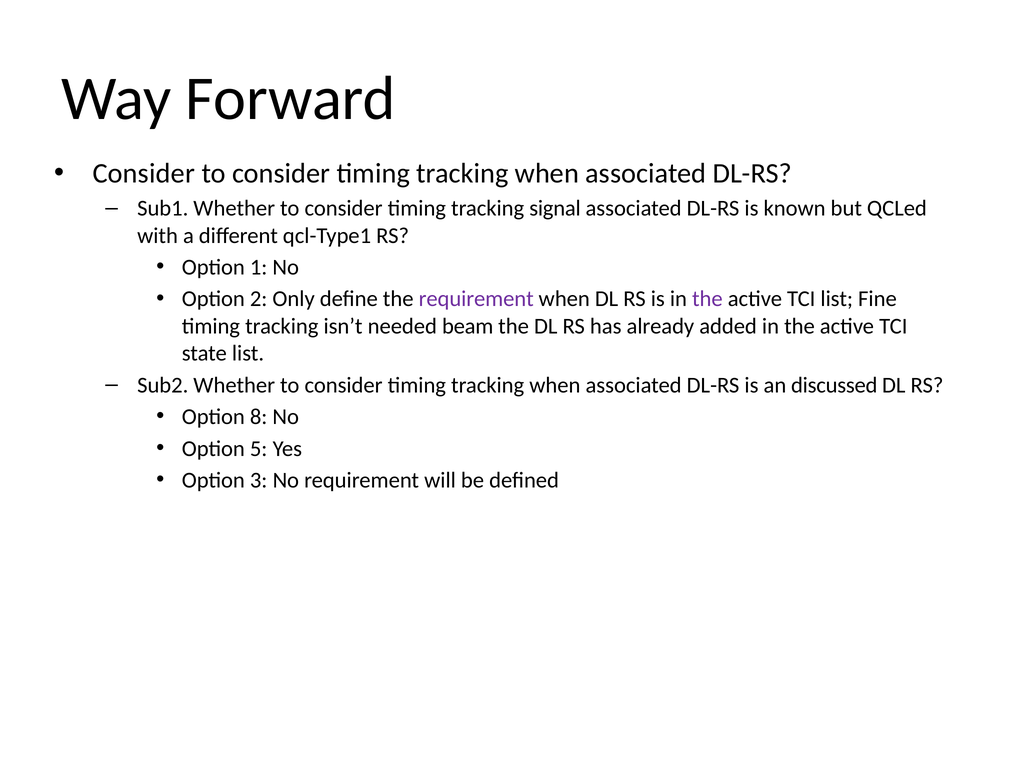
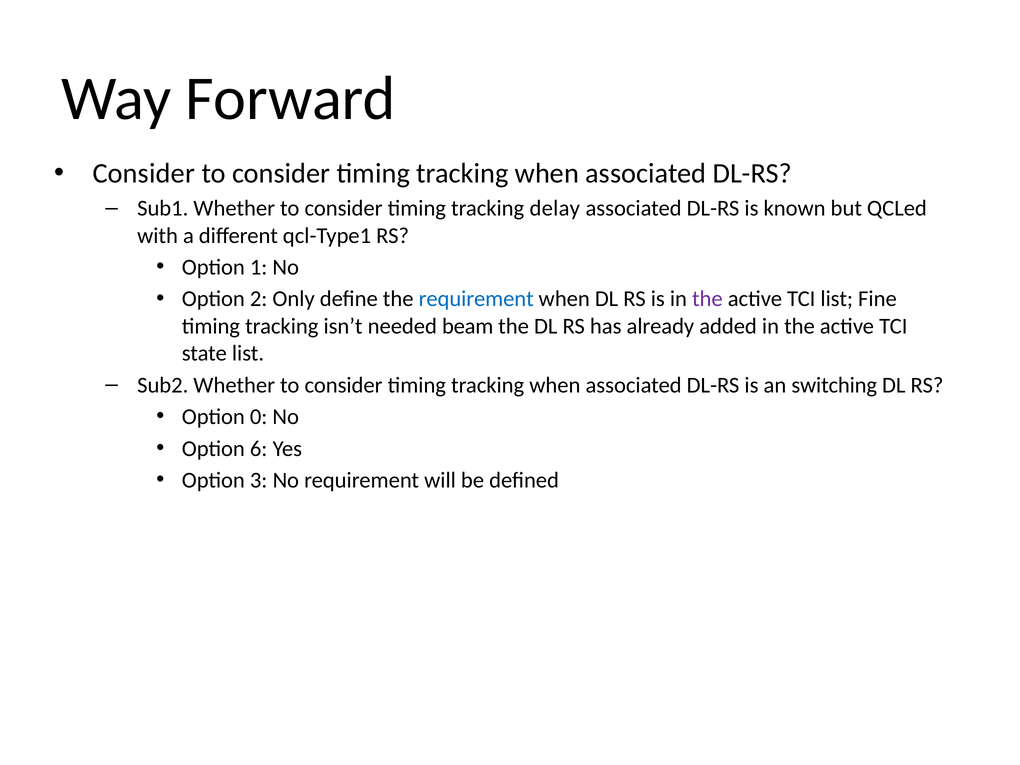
signal: signal -> delay
requirement at (476, 299) colour: purple -> blue
discussed: discussed -> switching
8: 8 -> 0
5: 5 -> 6
